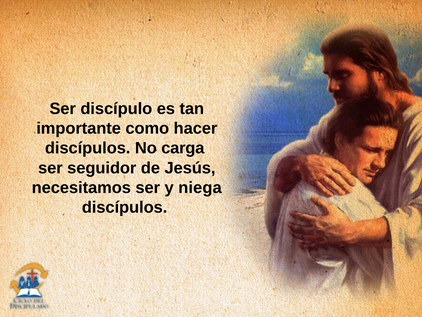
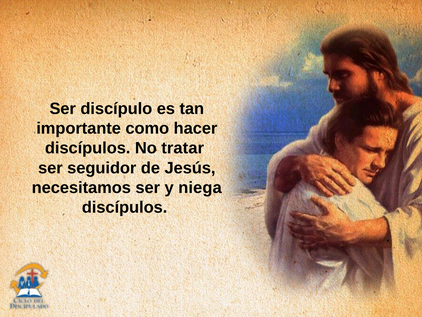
carga: carga -> tratar
